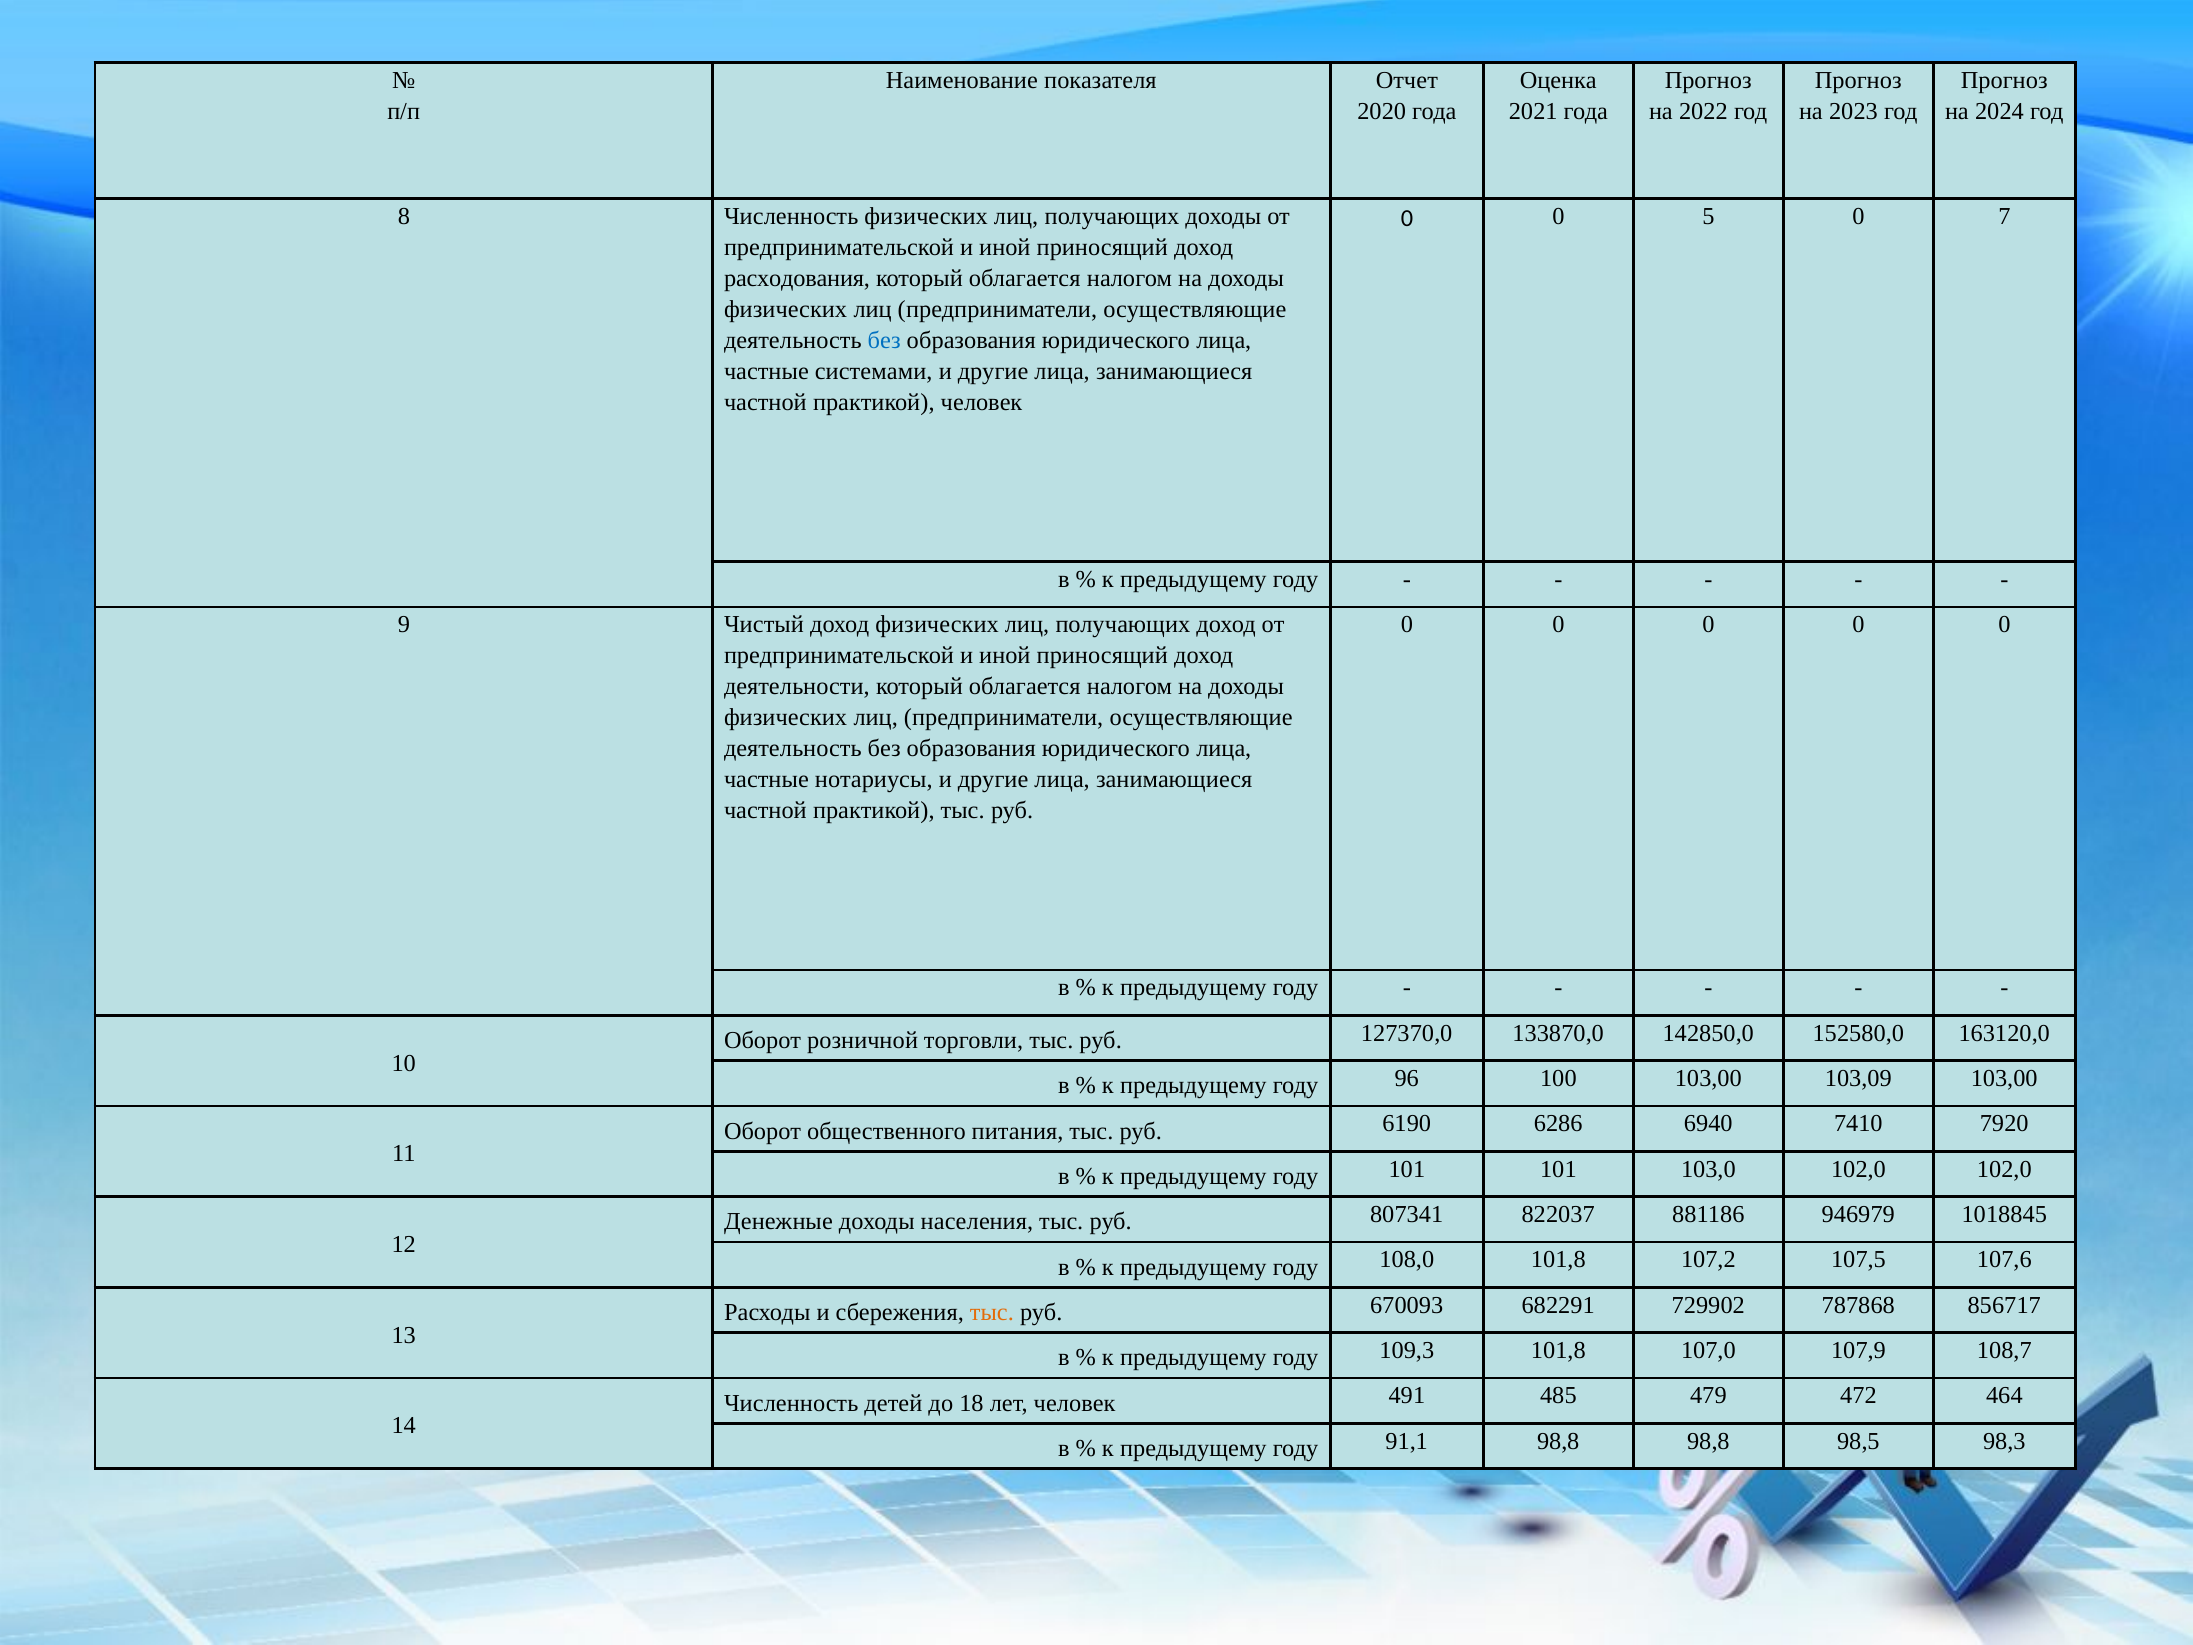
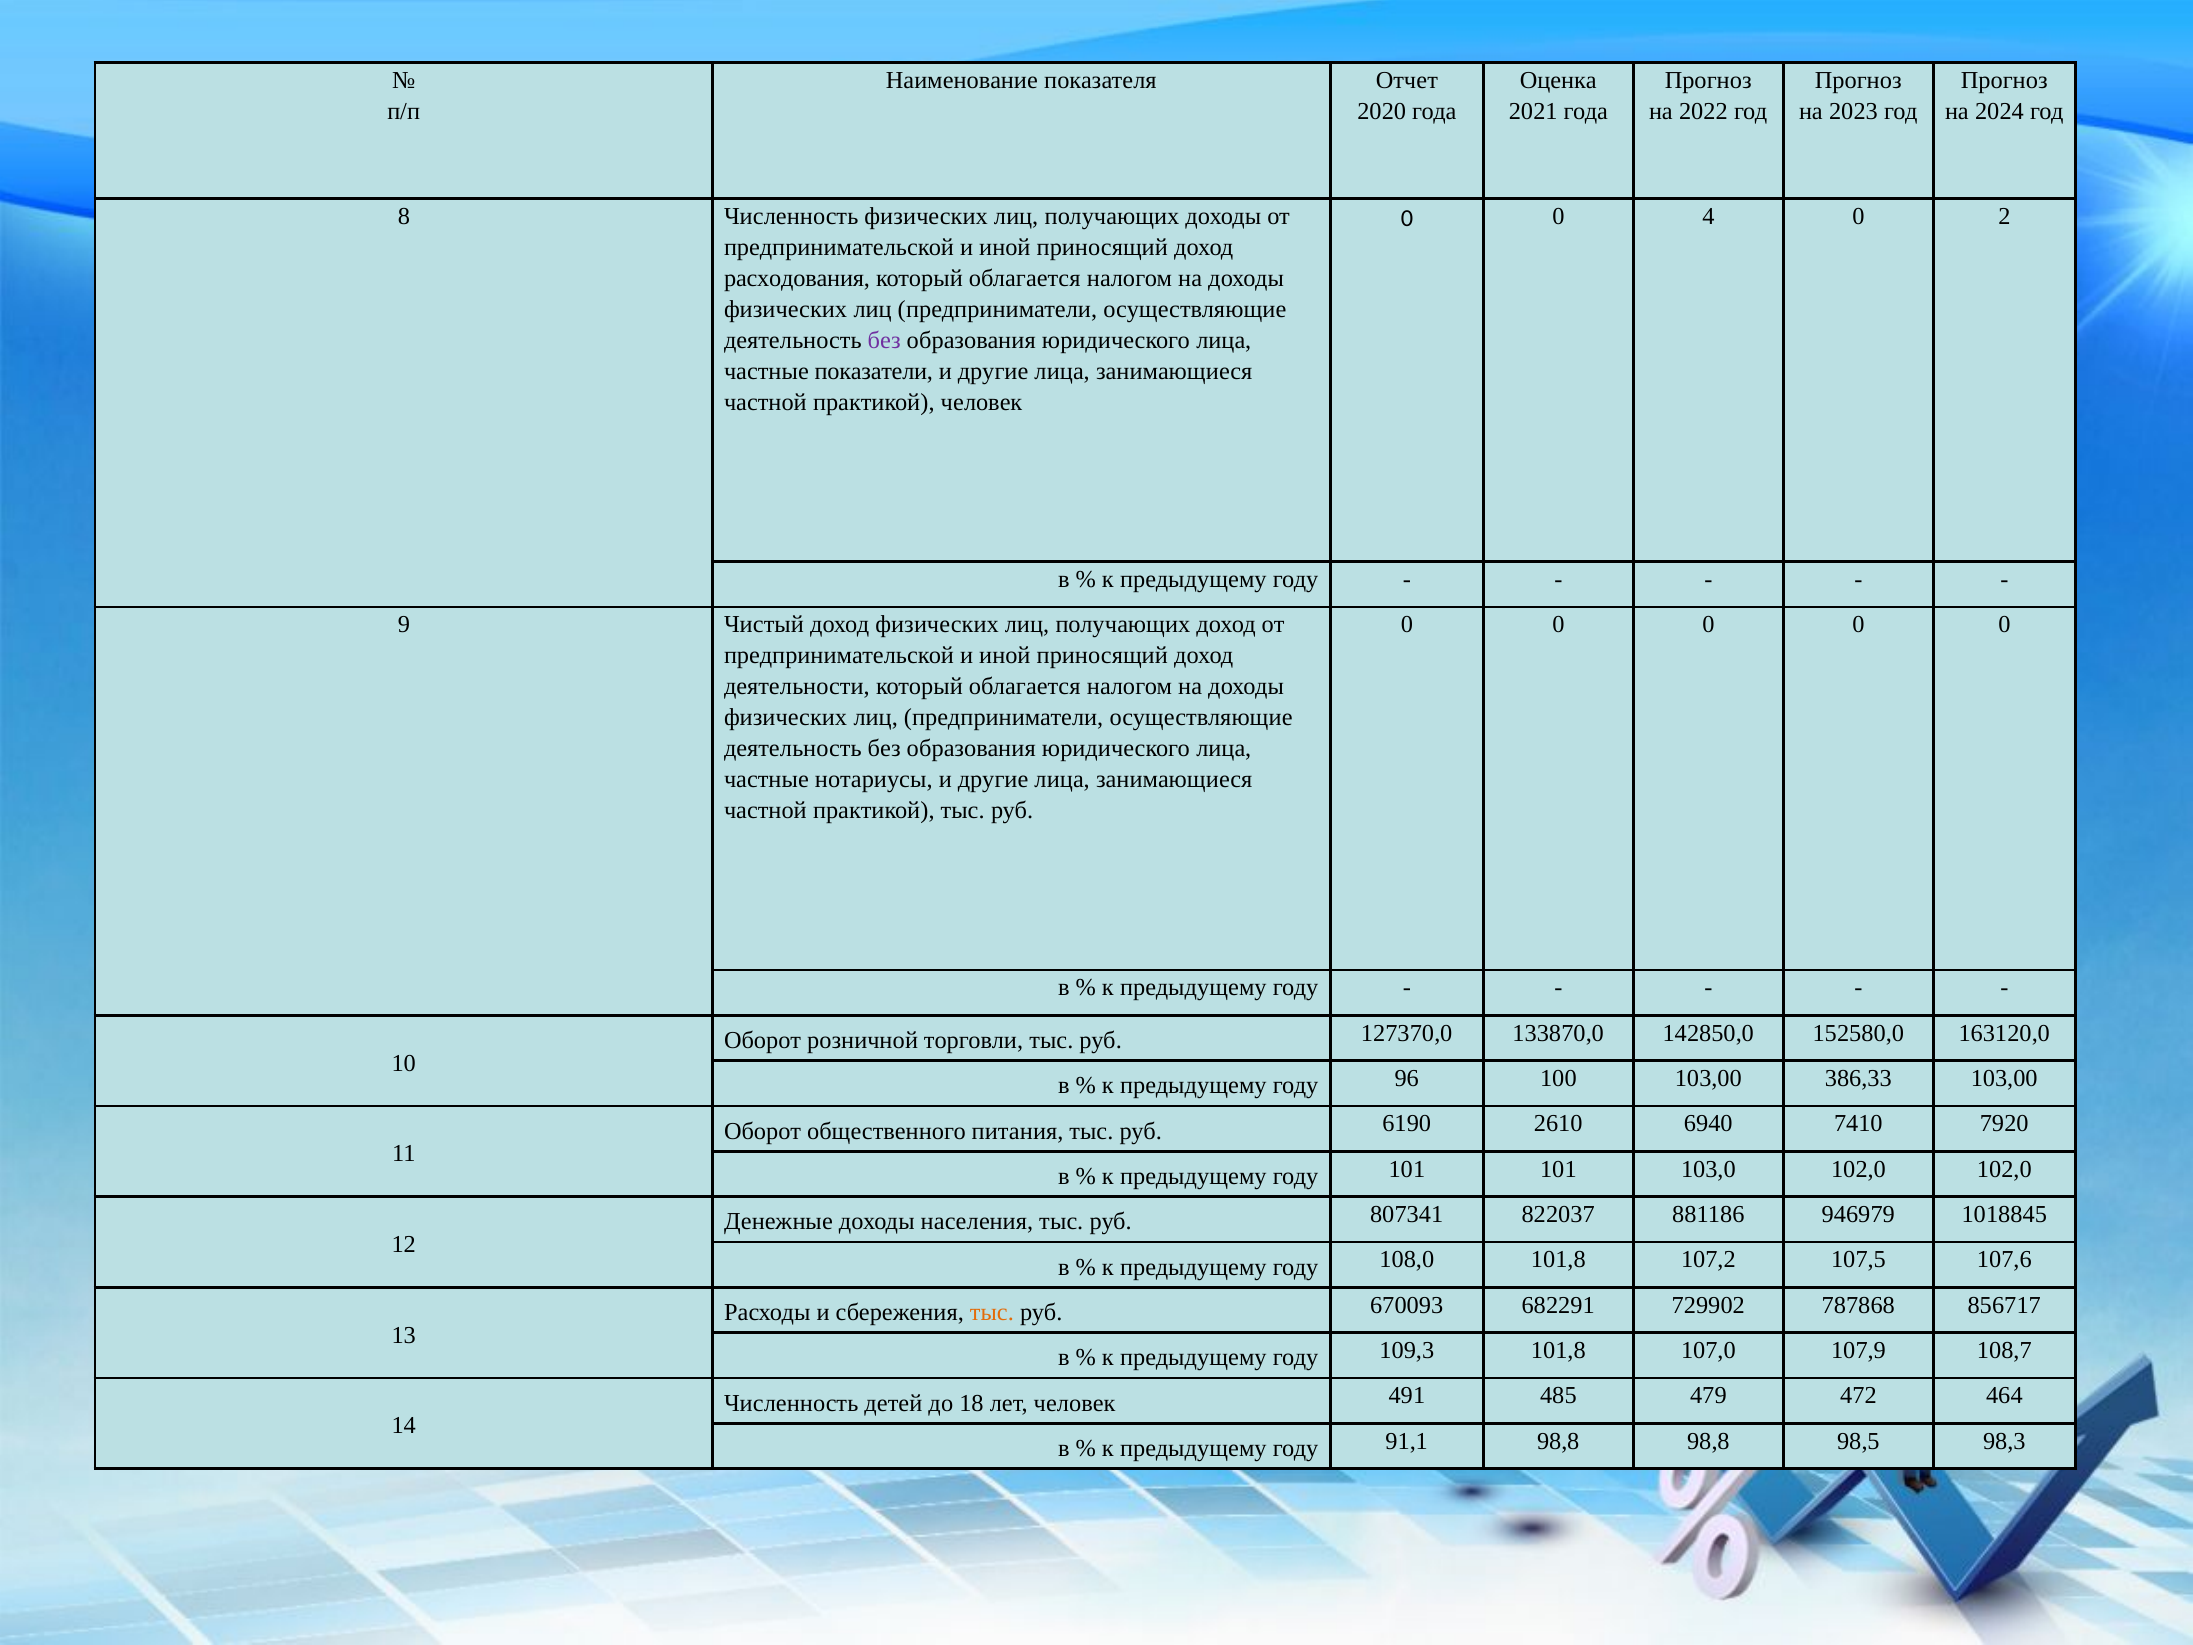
5: 5 -> 4
7: 7 -> 2
без at (884, 340) colour: blue -> purple
системами: системами -> показатели
103,09: 103,09 -> 386,33
6286: 6286 -> 2610
